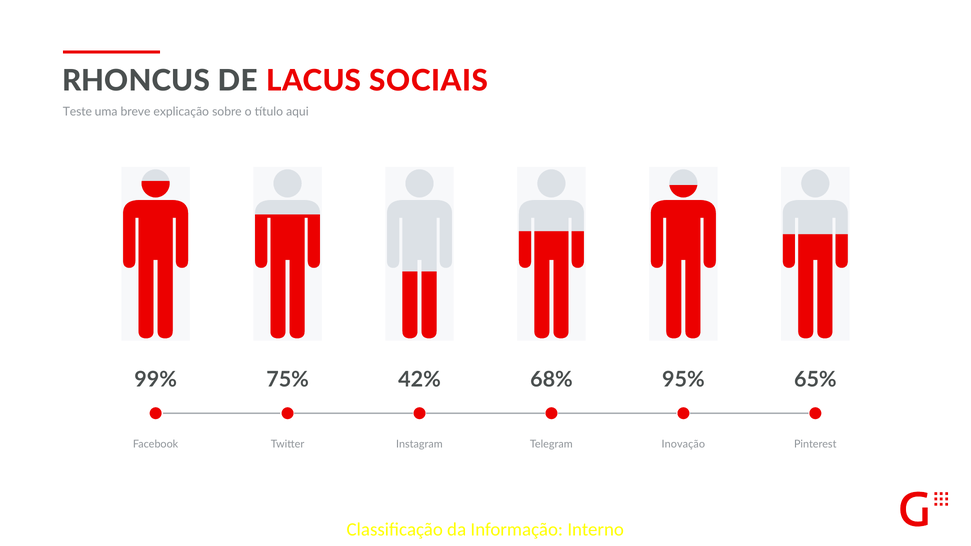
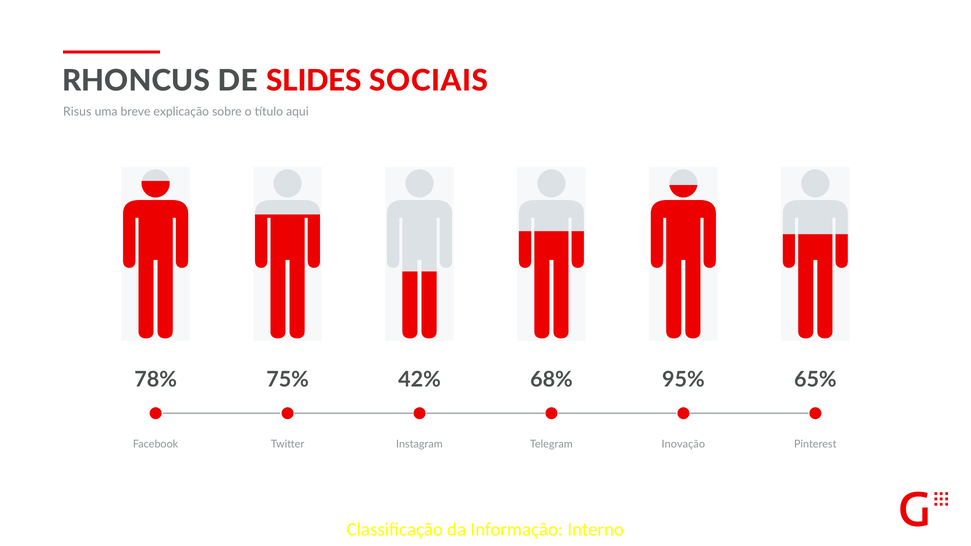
LACUS: LACUS -> SLIDES
Teste: Teste -> Risus
99%: 99% -> 78%
